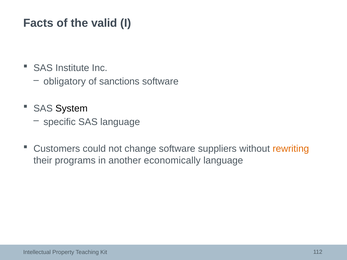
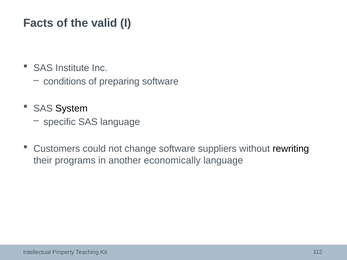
obligatory: obligatory -> conditions
sanctions: sanctions -> preparing
rewriting colour: orange -> black
